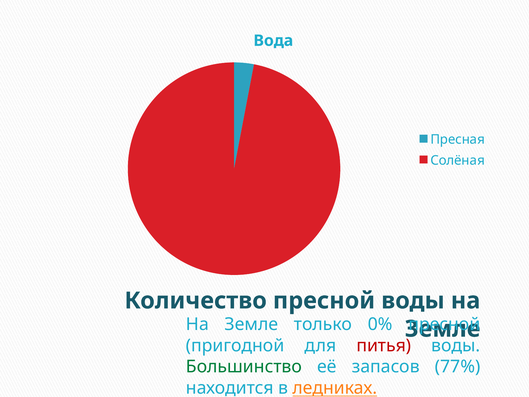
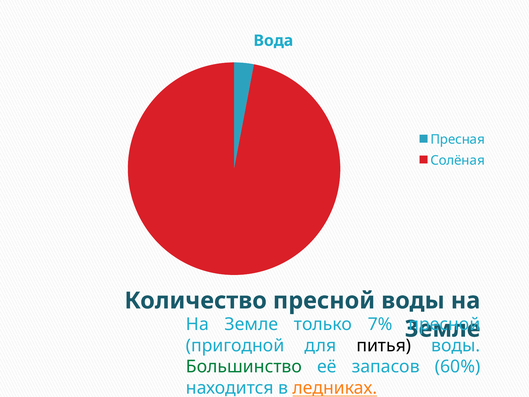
0%: 0% -> 7%
питья colour: red -> black
77%: 77% -> 60%
